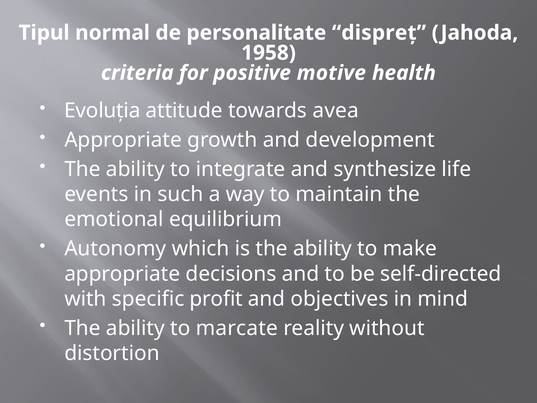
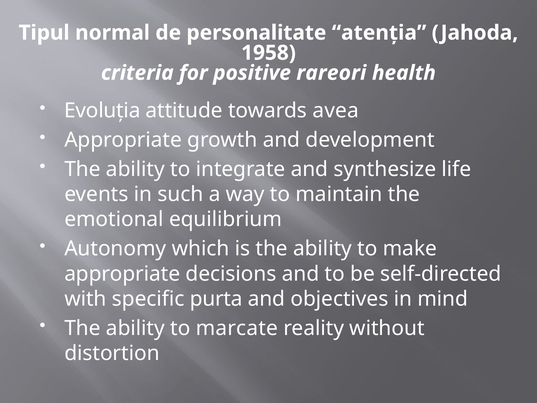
dispreţ: dispreţ -> atenţia
motive: motive -> rareori
profit: profit -> purta
